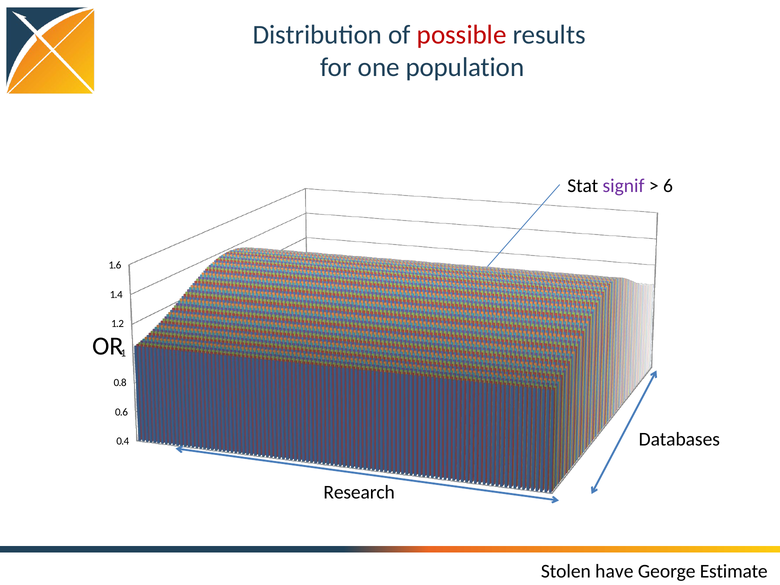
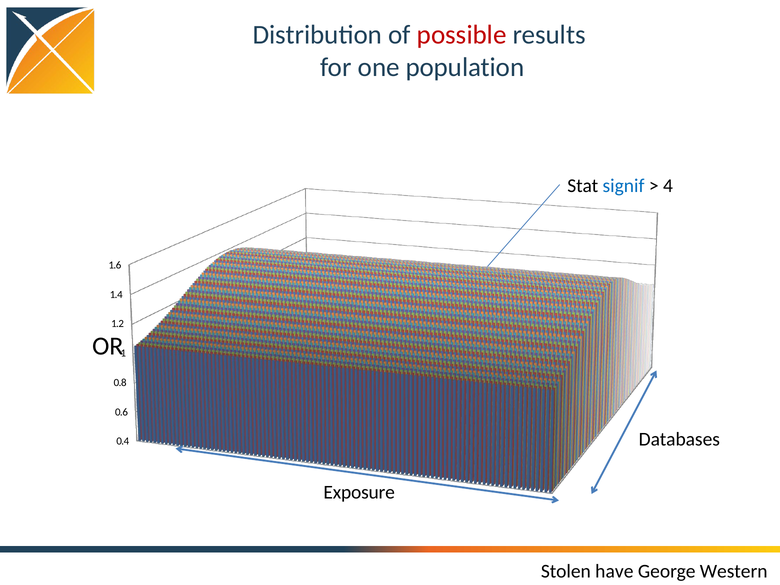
signif colour: purple -> blue
6: 6 -> 4
Research: Research -> Exposure
Estimate: Estimate -> Western
